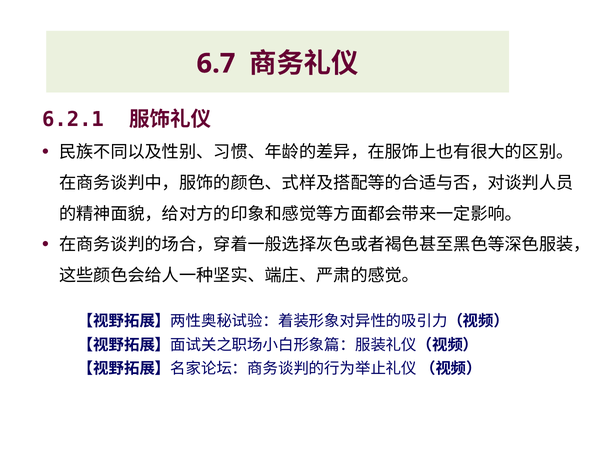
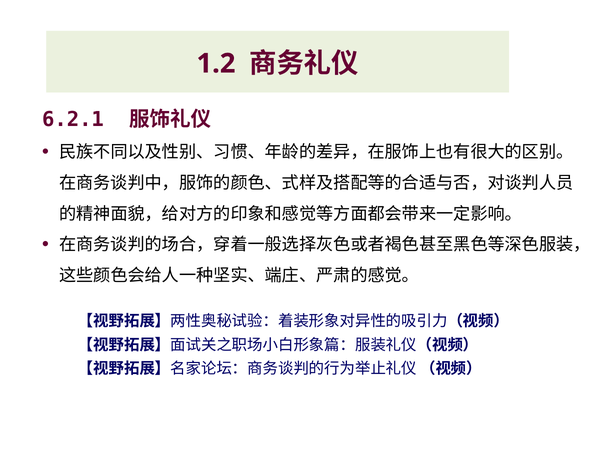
6.7: 6.7 -> 1.2
